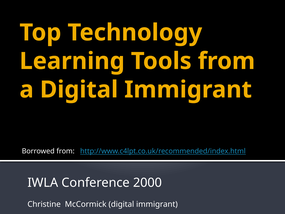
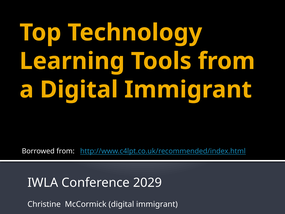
2000: 2000 -> 2029
